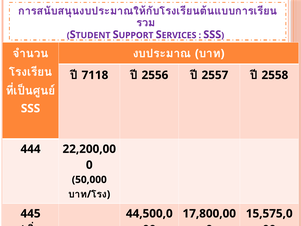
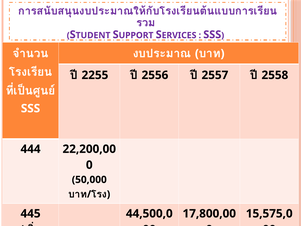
7118: 7118 -> 2255
